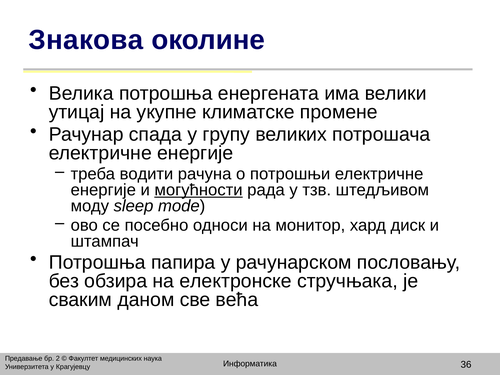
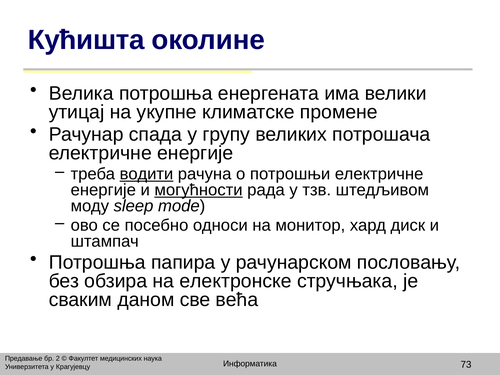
Знакова: Знакова -> Кућишта
водити underline: none -> present
36: 36 -> 73
